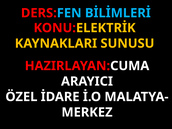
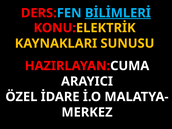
BİLİMLERİ underline: none -> present
